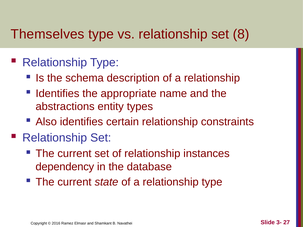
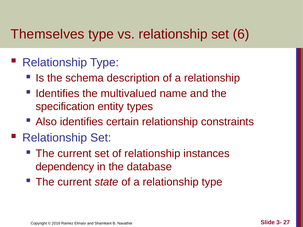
8: 8 -> 6
appropriate: appropriate -> multivalued
abstractions: abstractions -> specification
